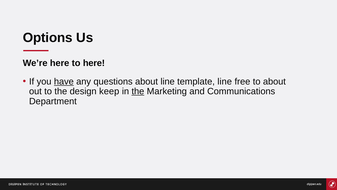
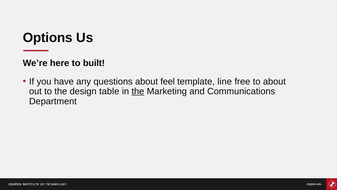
to here: here -> built
have underline: present -> none
about line: line -> feel
keep: keep -> table
